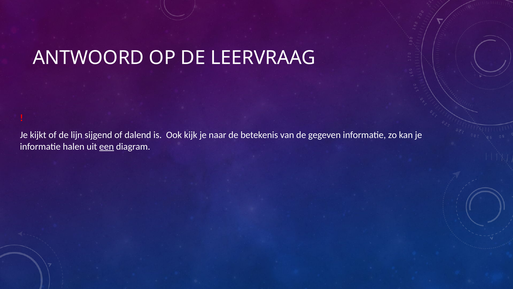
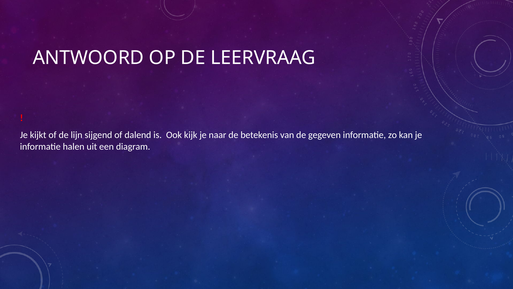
een underline: present -> none
